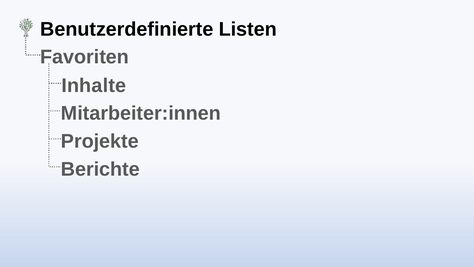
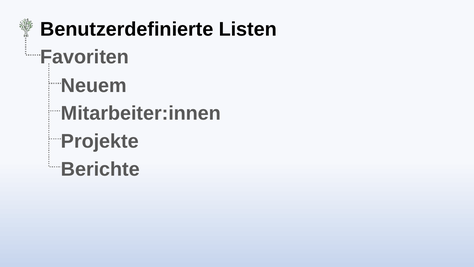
Inhalte: Inhalte -> Neuem
